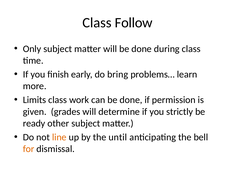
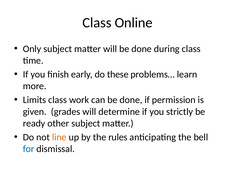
Follow: Follow -> Online
bring: bring -> these
until: until -> rules
for colour: orange -> blue
